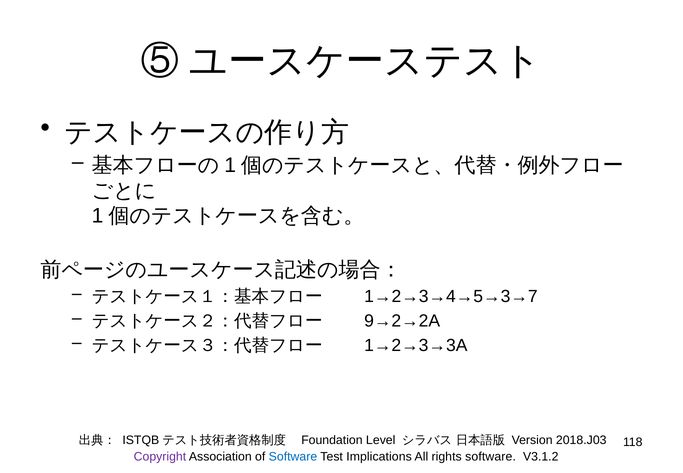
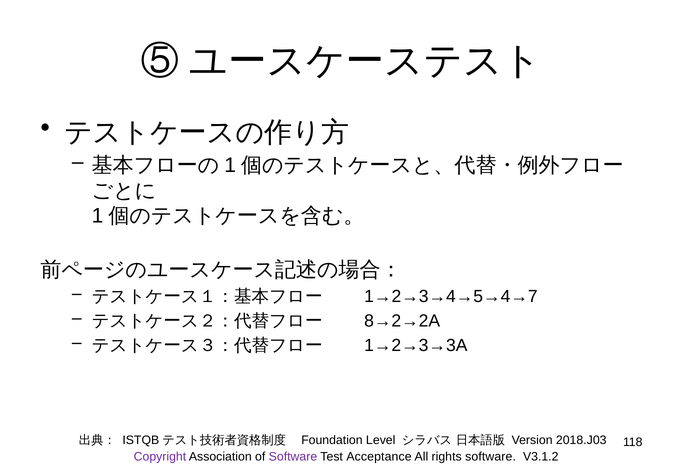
1→2→3→4→5→3→7: 1→2→3→4→5→3→7 -> 1→2→3→4→5→4→7
9→2→2A: 9→2→2A -> 8→2→2A
Software at (293, 456) colour: blue -> purple
Implications: Implications -> Acceptance
